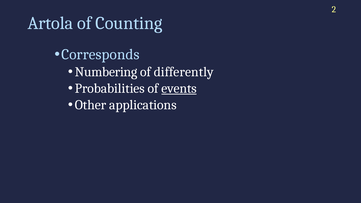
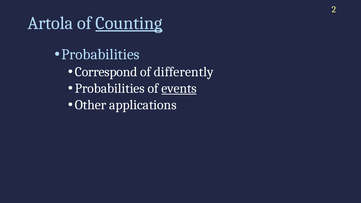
Counting underline: none -> present
Corresponds at (100, 55): Corresponds -> Probabilities
Numbering: Numbering -> Correspond
